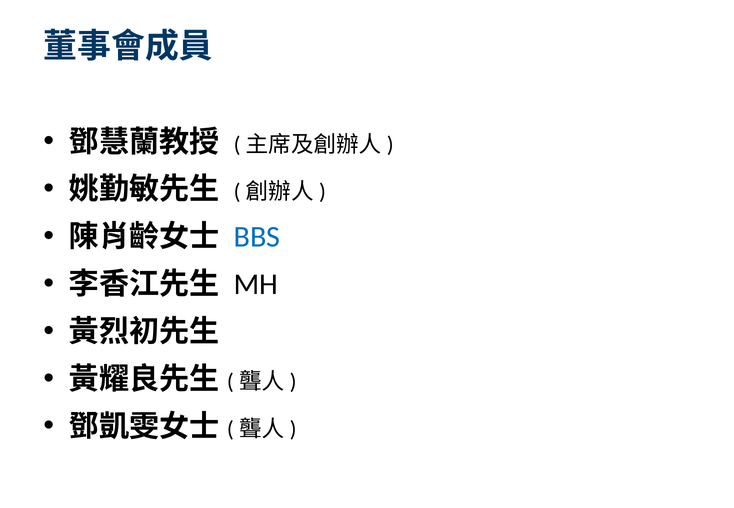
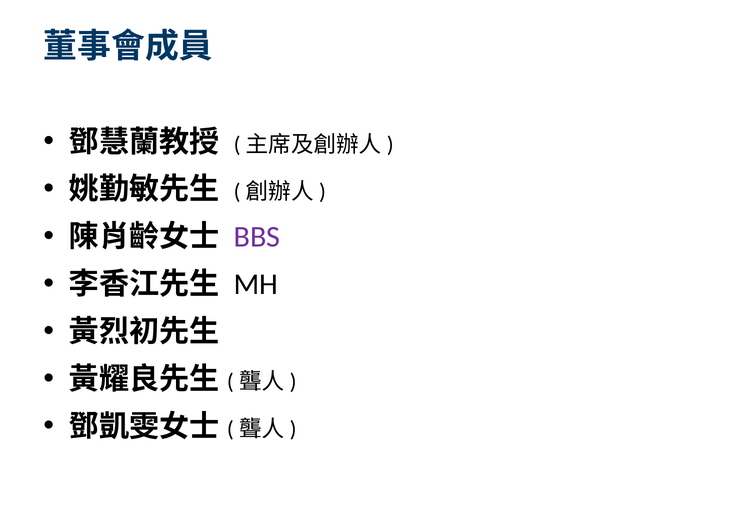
BBS colour: blue -> purple
